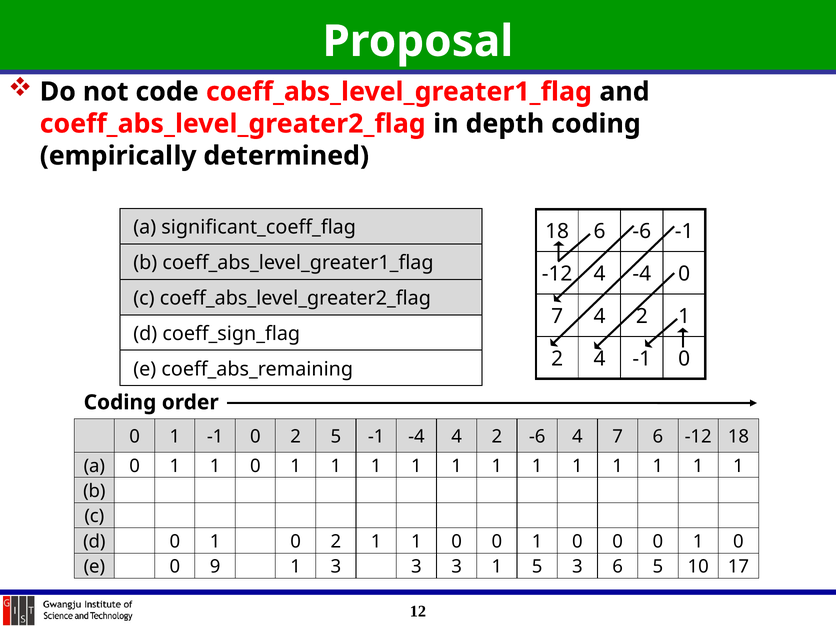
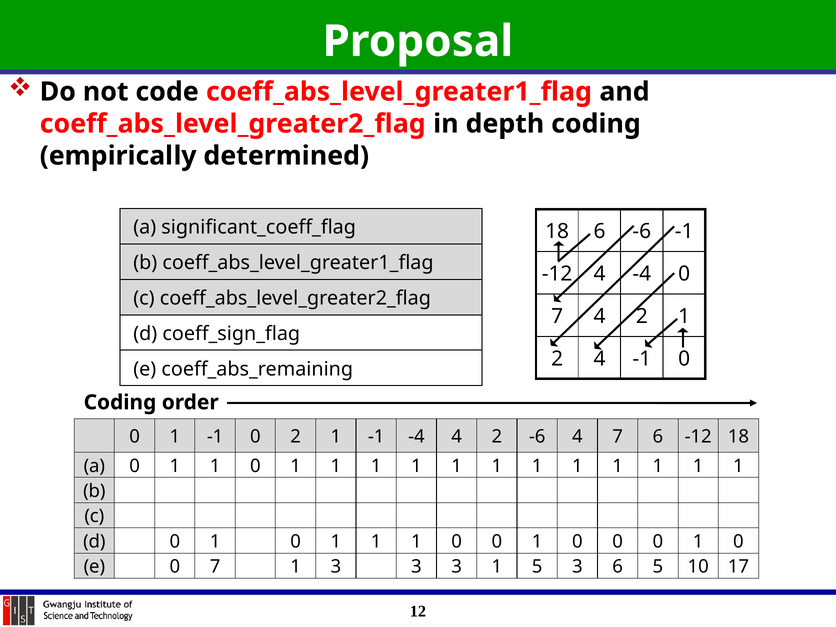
0 2 5: 5 -> 1
0 1 0 2: 2 -> 1
e 0 9: 9 -> 7
